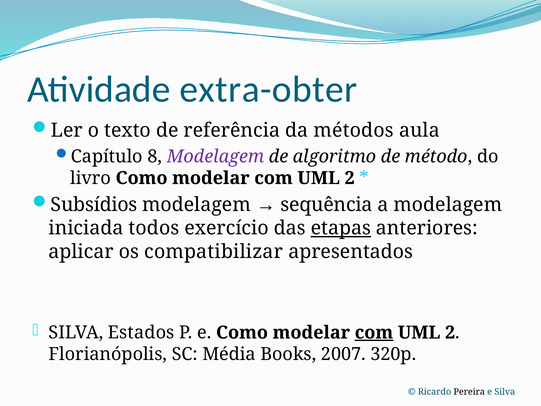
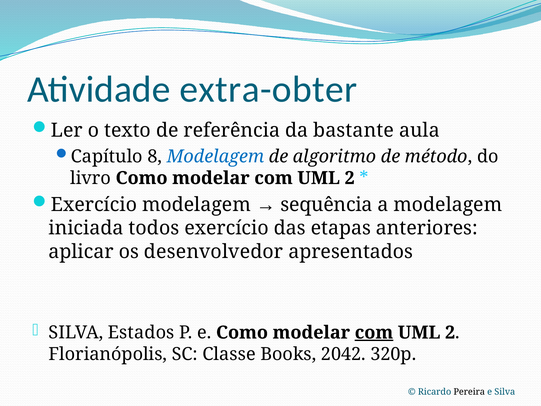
métodos: métodos -> bastante
Modelagem at (215, 156) colour: purple -> blue
Subsídios at (94, 205): Subsídios -> Exercício
etapas underline: present -> none
compatibilizar: compatibilizar -> desenvolvedor
Média: Média -> Classe
2007: 2007 -> 2042
